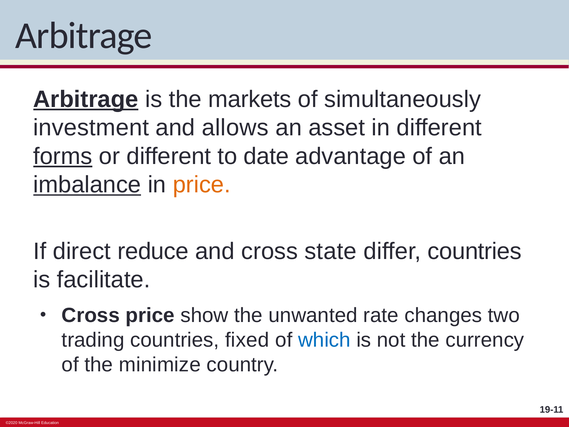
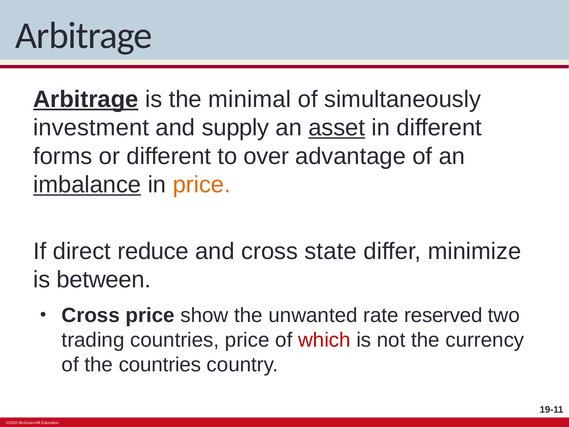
markets: markets -> minimal
allows: allows -> supply
asset underline: none -> present
forms underline: present -> none
date: date -> over
differ countries: countries -> minimize
facilitate: facilitate -> between
changes: changes -> reserved
countries fixed: fixed -> price
which colour: blue -> red
the minimize: minimize -> countries
